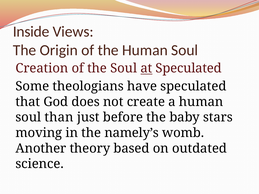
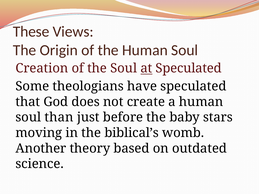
Inside: Inside -> These
namely’s: namely’s -> biblical’s
